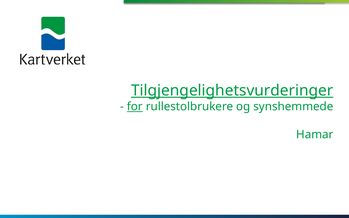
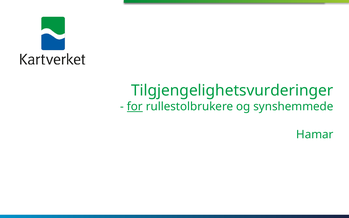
Tilgjengelighetsvurderinger underline: present -> none
